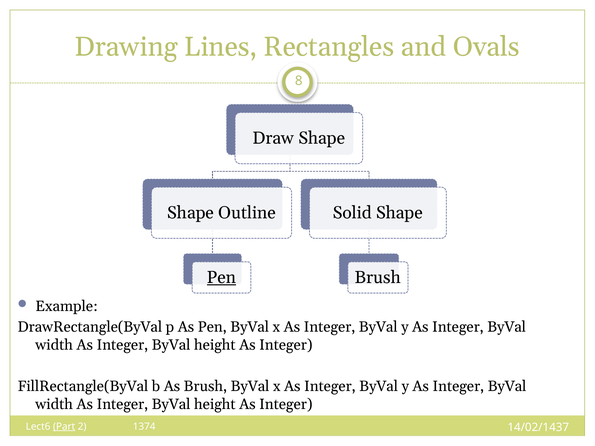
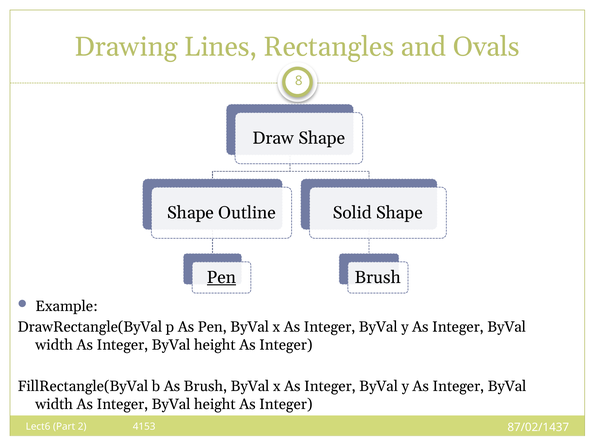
Part underline: present -> none
1374: 1374 -> 4153
14/02/1437: 14/02/1437 -> 87/02/1437
